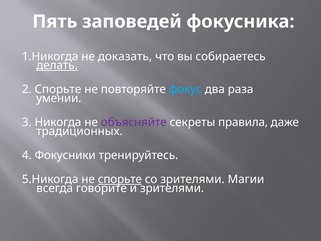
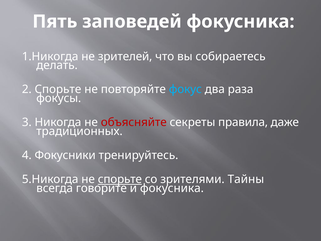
доказать: доказать -> зрителей
делать underline: present -> none
умении: умении -> фокусы
объясняйте colour: purple -> red
Магии: Магии -> Тайны
и зрителями: зрителями -> фокусника
